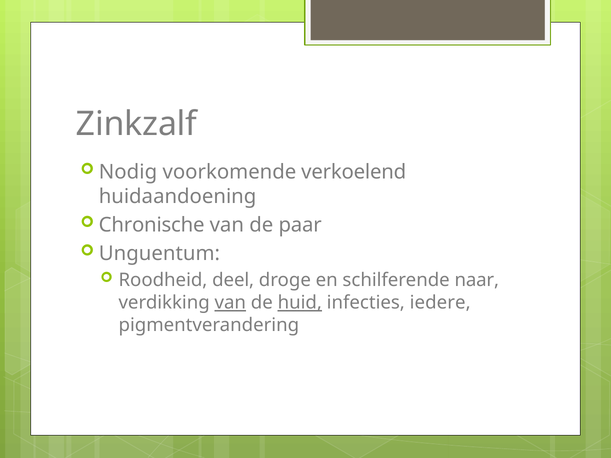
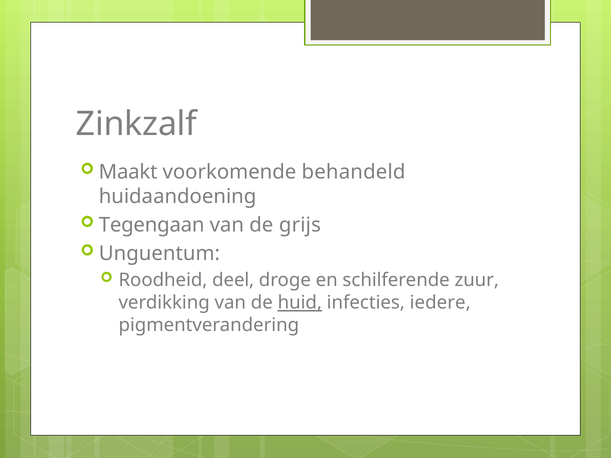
Nodig: Nodig -> Maakt
verkoelend: verkoelend -> behandeld
Chronische: Chronische -> Tegengaan
paar: paar -> grijs
naar: naar -> zuur
van at (230, 303) underline: present -> none
